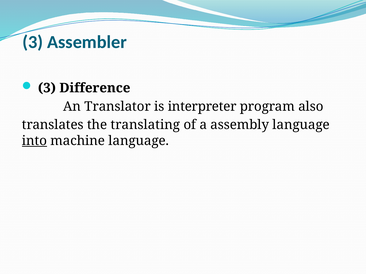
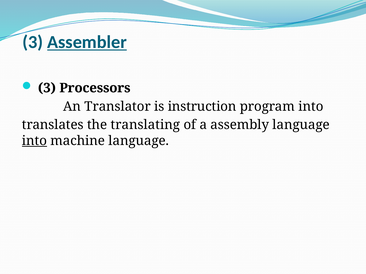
Assembler underline: none -> present
Difference: Difference -> Processors
interpreter: interpreter -> instruction
program also: also -> into
